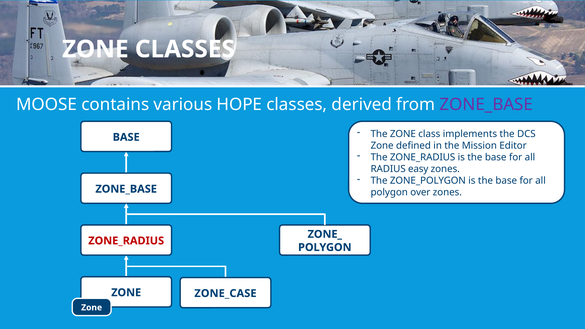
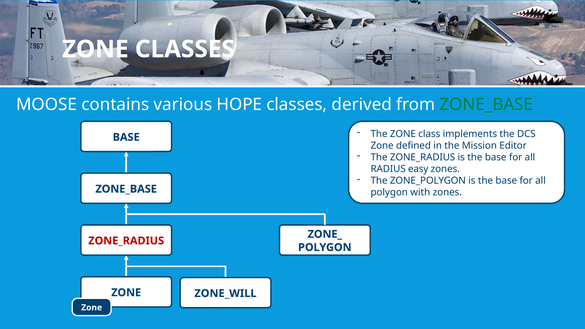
ZONE_BASE at (486, 105) colour: purple -> green
over: over -> with
ZONE_CASE: ZONE_CASE -> ZONE_WILL
